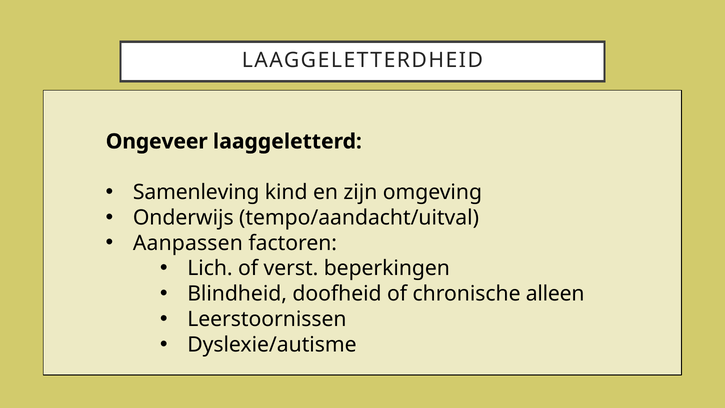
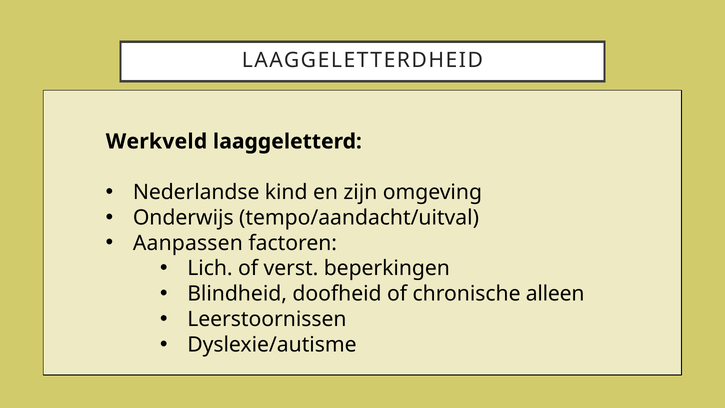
Ongeveer: Ongeveer -> Werkveld
Samenleving: Samenleving -> Nederlandse
